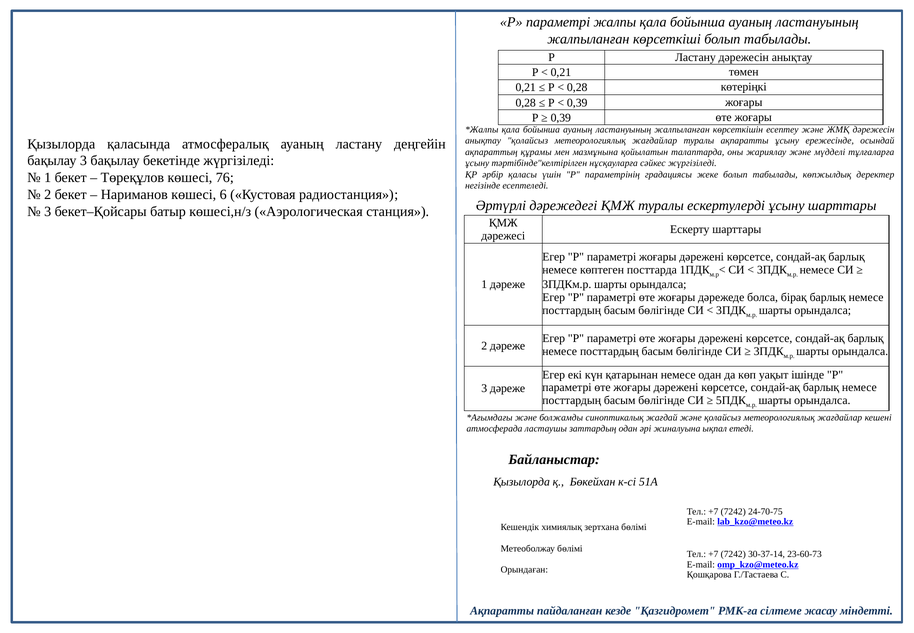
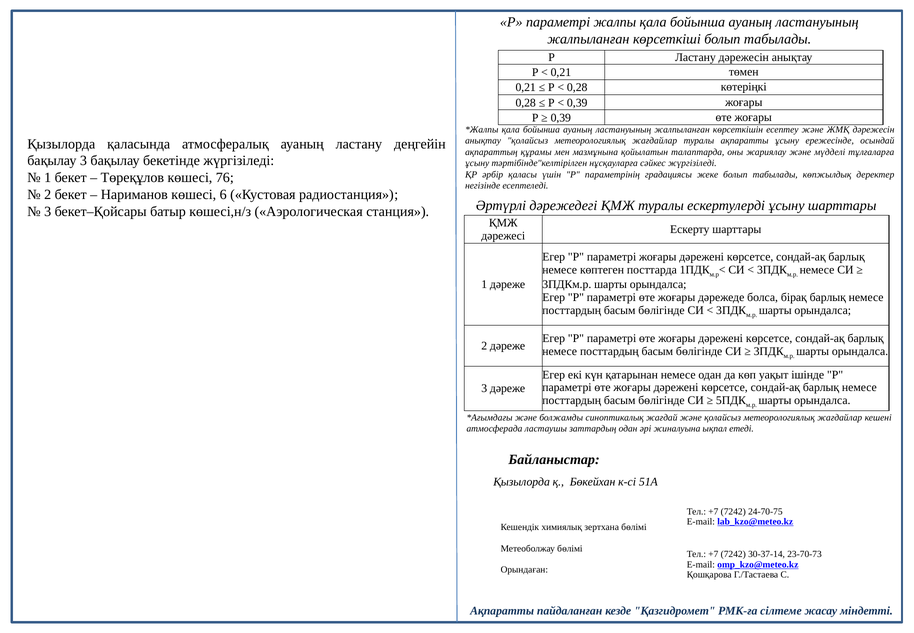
23-60-73: 23-60-73 -> 23-70-73
